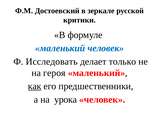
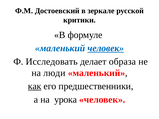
человек at (106, 48) underline: none -> present
только: только -> образа
героя: героя -> люди
